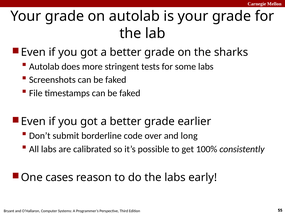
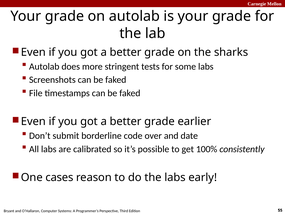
long: long -> date
